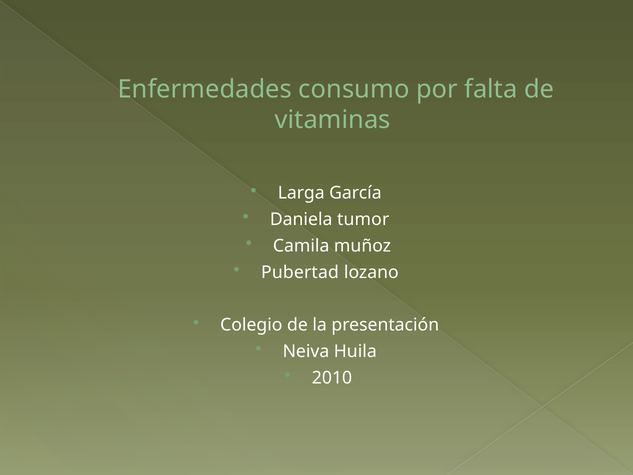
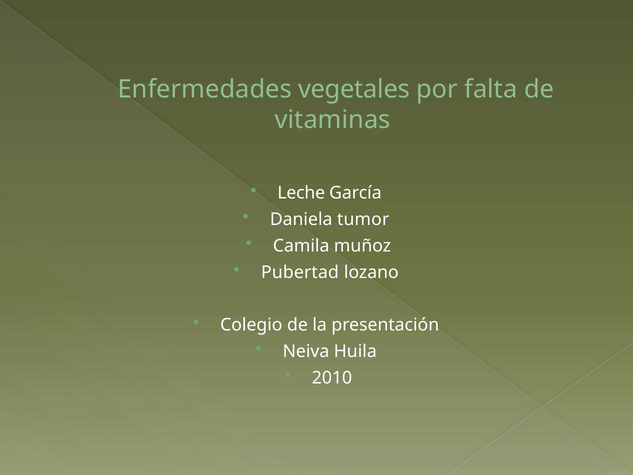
consumo: consumo -> vegetales
Larga: Larga -> Leche
